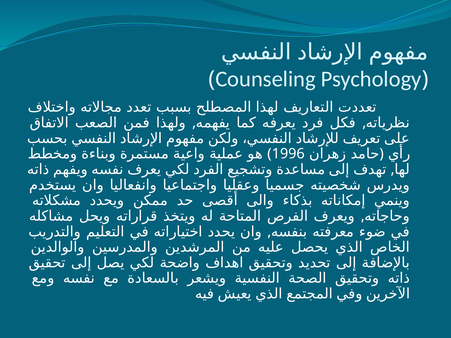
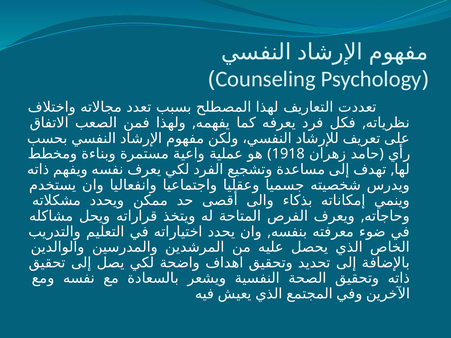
1996: 1996 -> 1918
